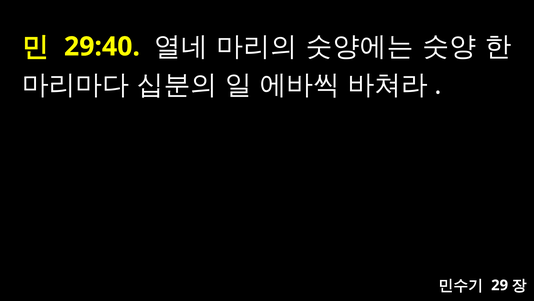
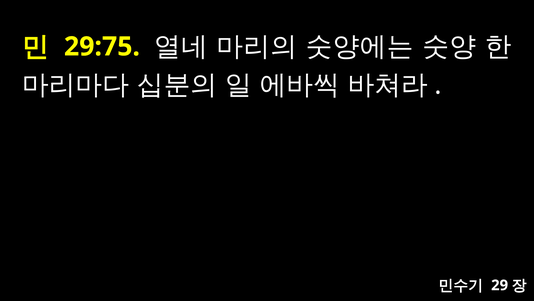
29:40: 29:40 -> 29:75
